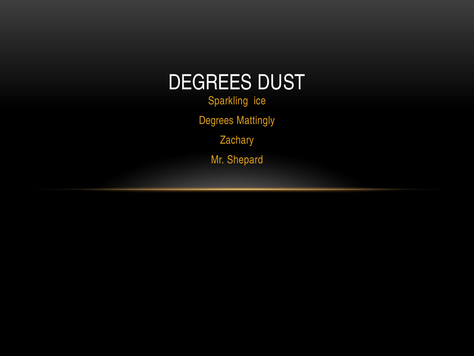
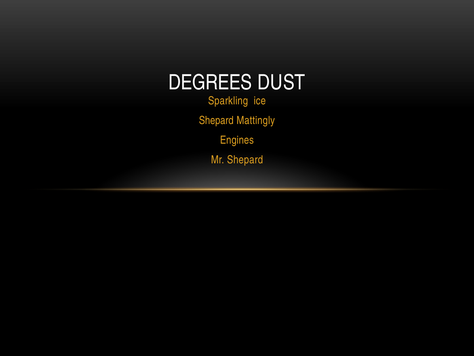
Degrees at (216, 120): Degrees -> Shepard
Zachary: Zachary -> Engines
